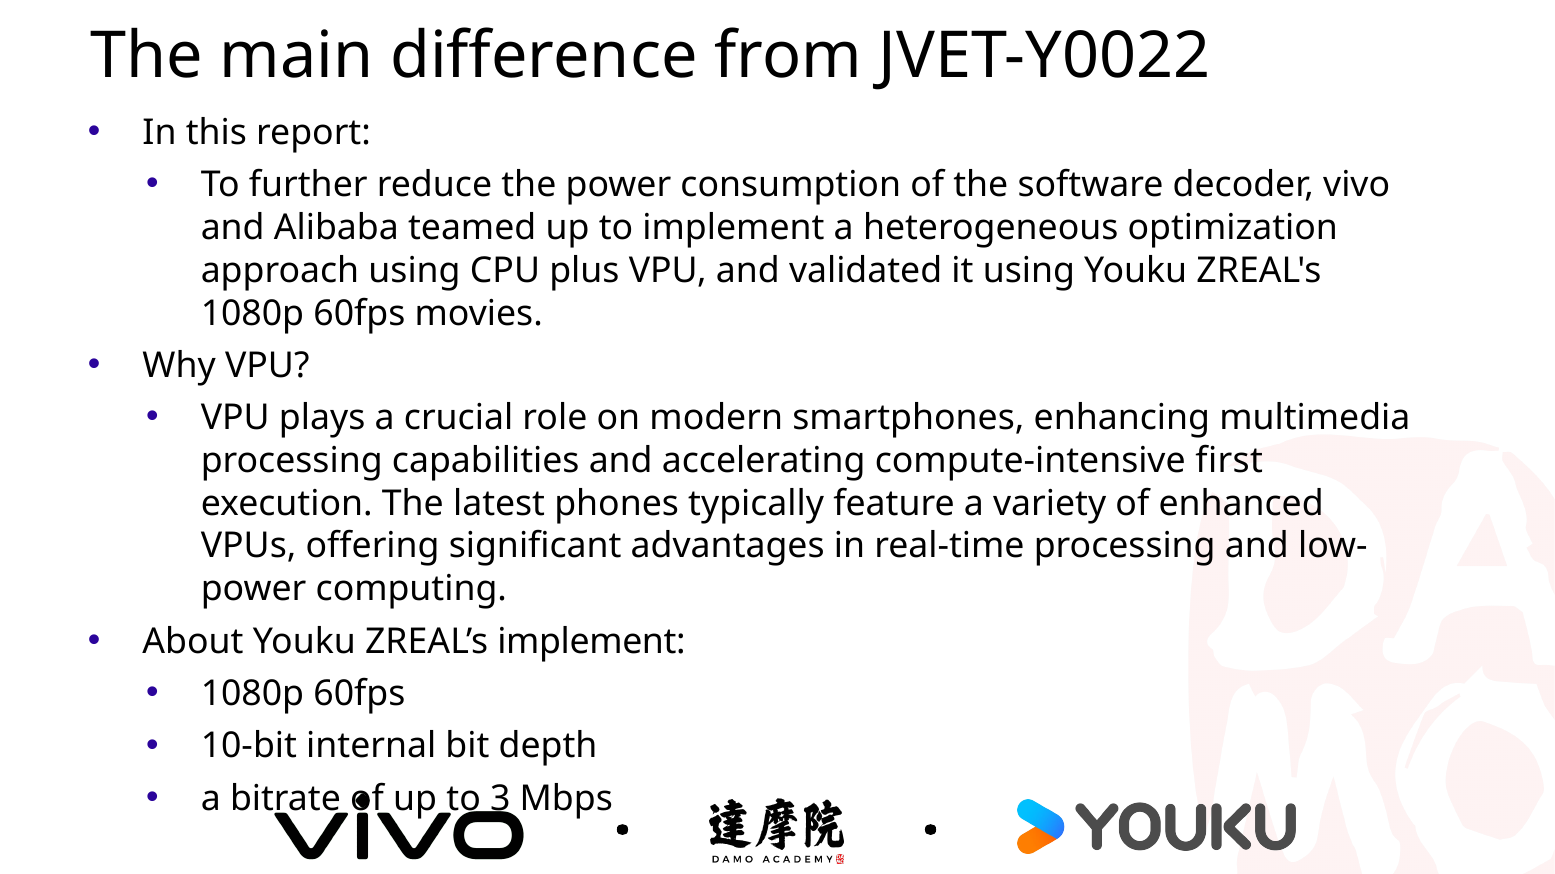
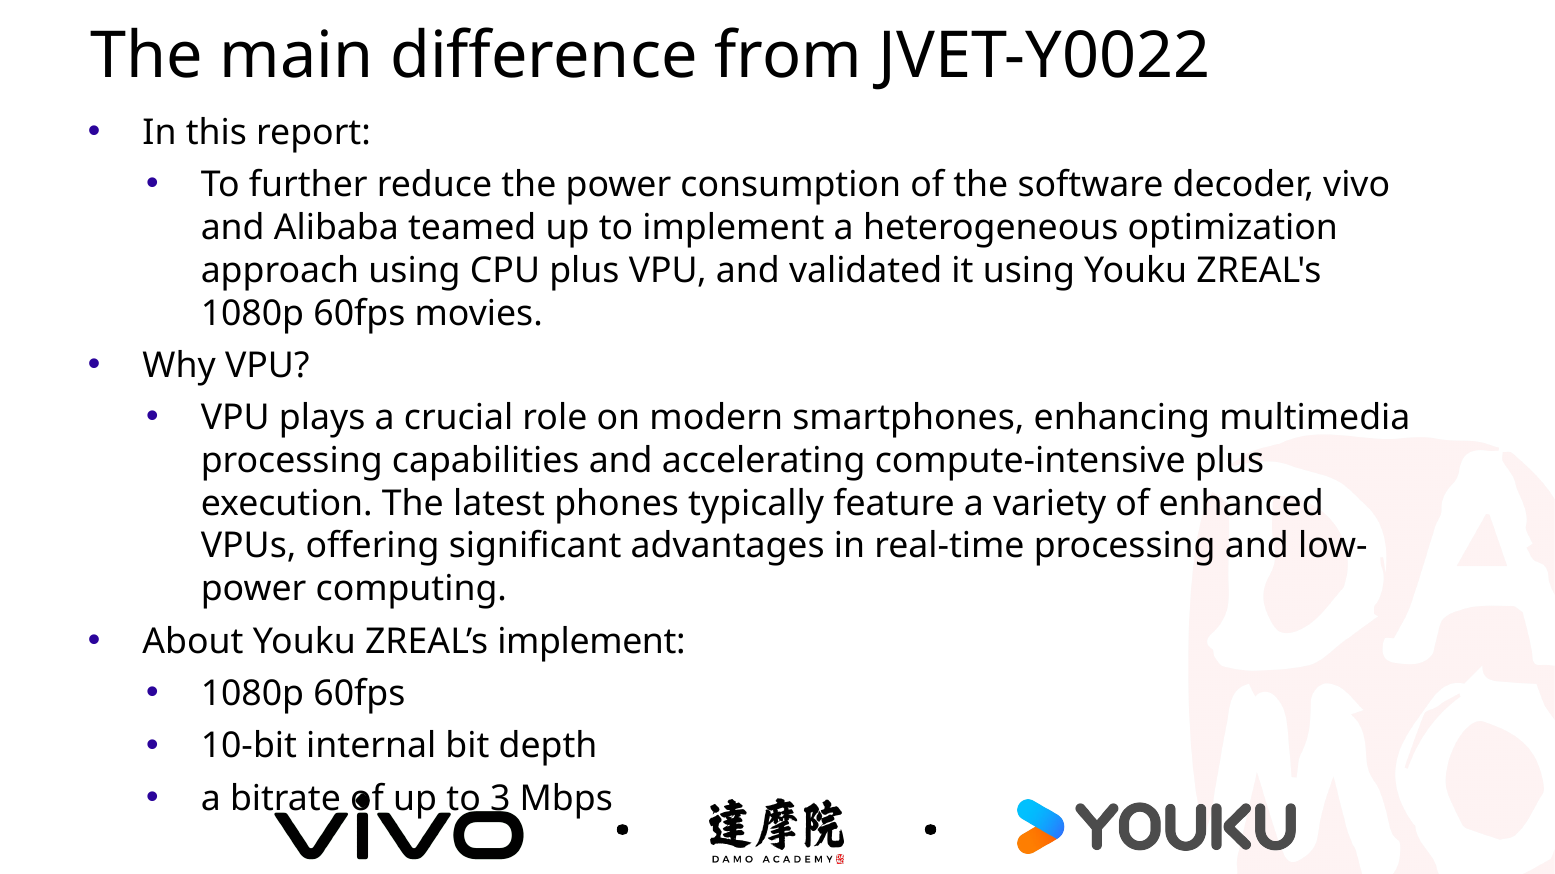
compute-intensive first: first -> plus
